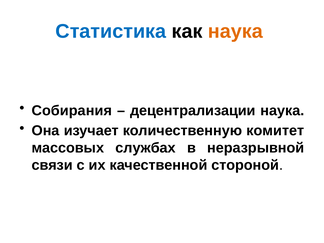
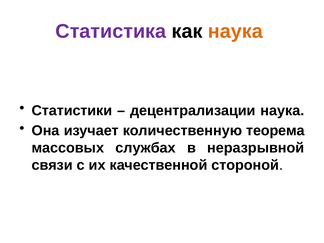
Статистика colour: blue -> purple
Собирания: Собирания -> Статистики
комитет: комитет -> теорема
